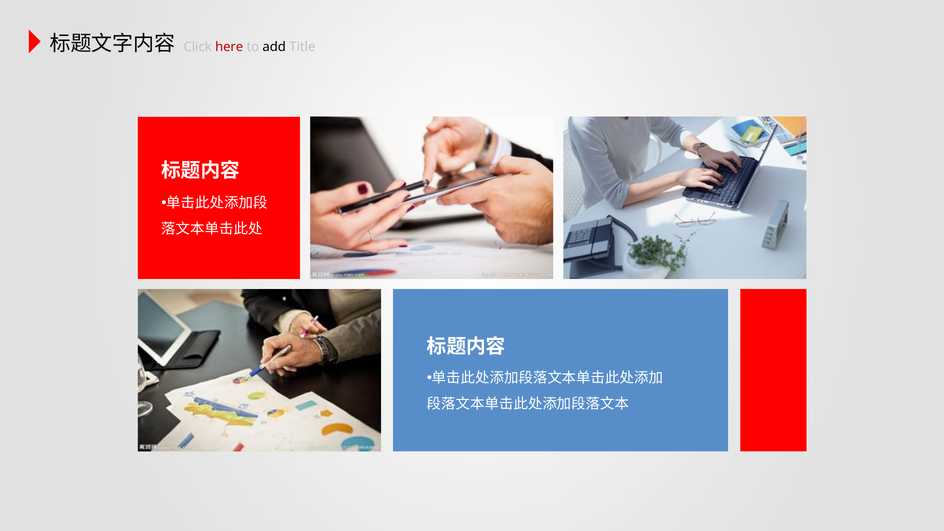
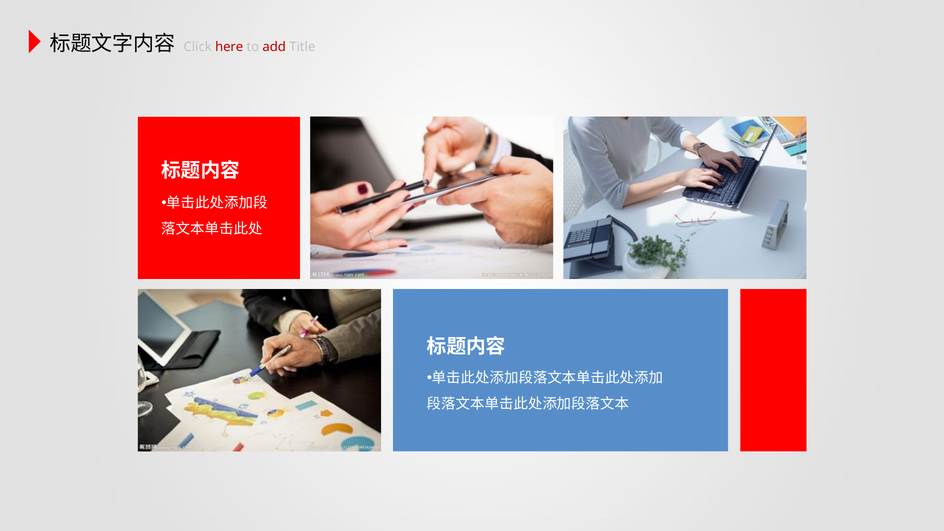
add colour: black -> red
